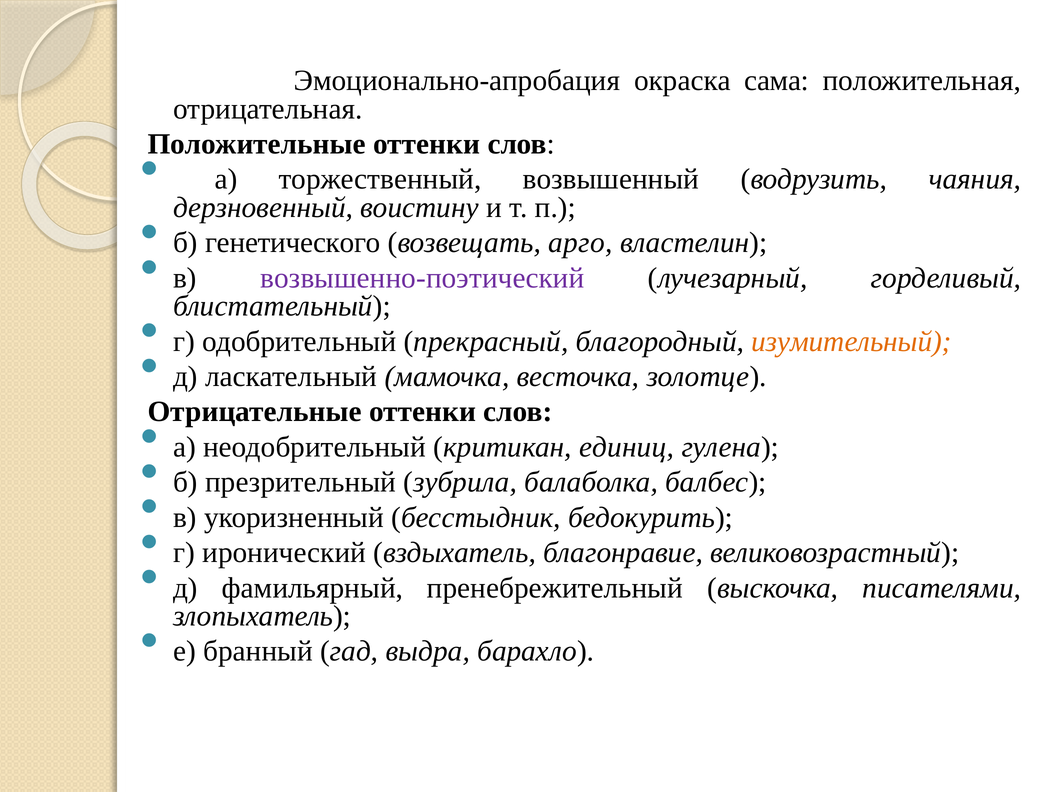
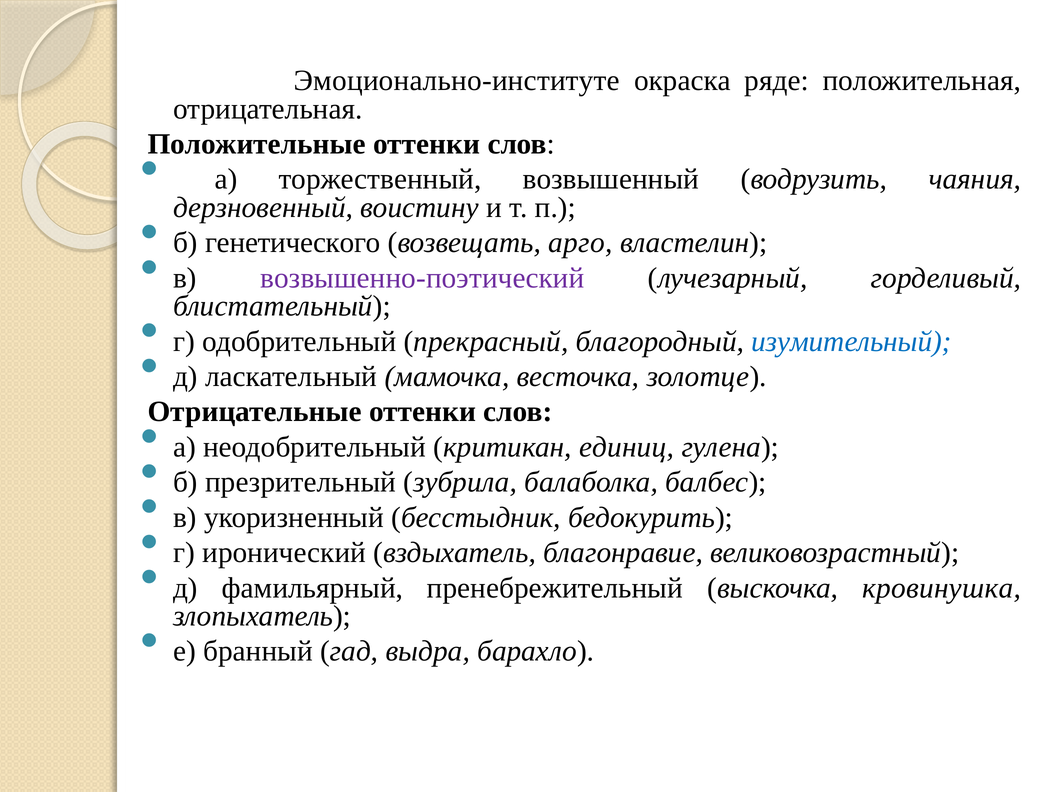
Эмоционально-апробация: Эмоционально-апробация -> Эмоционально-институте
сама: сама -> ряде
изумительный colour: orange -> blue
писателями: писателями -> кровинушка
